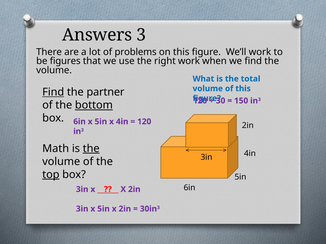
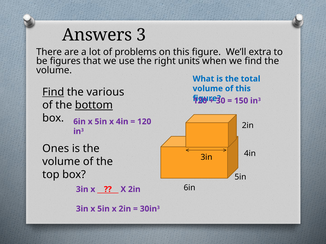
We’ll work: work -> extra
right work: work -> units
partner: partner -> various
Math: Math -> Ones
the at (91, 149) underline: present -> none
top underline: present -> none
